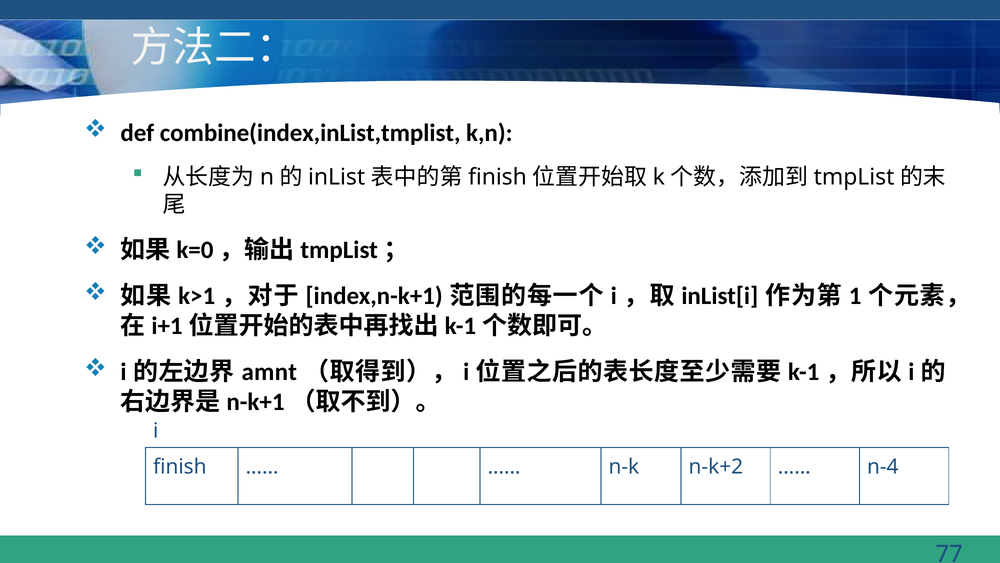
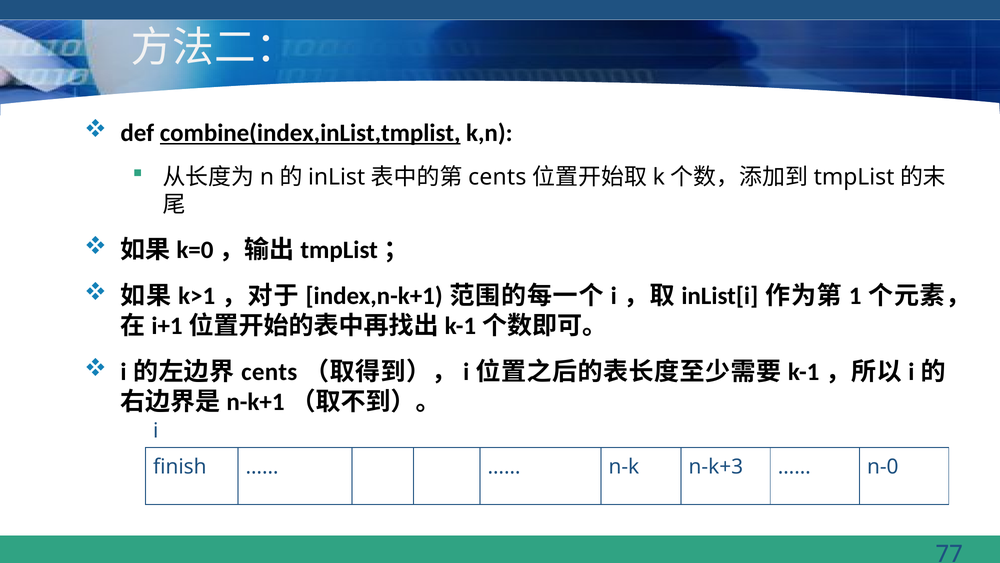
combine(index,inList,tmplist underline: none -> present
finish at (497, 177): finish -> cents
amnt at (269, 372): amnt -> cents
n-k+2: n-k+2 -> n-k+3
n-4: n-4 -> n-0
